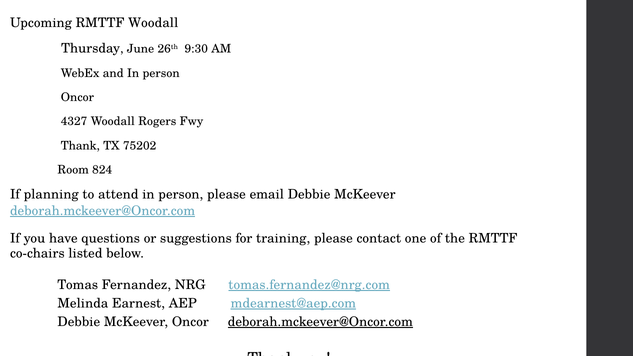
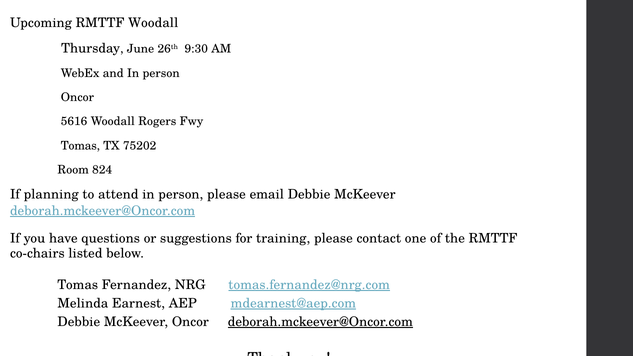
4327: 4327 -> 5616
Thank at (80, 146): Thank -> Tomas
